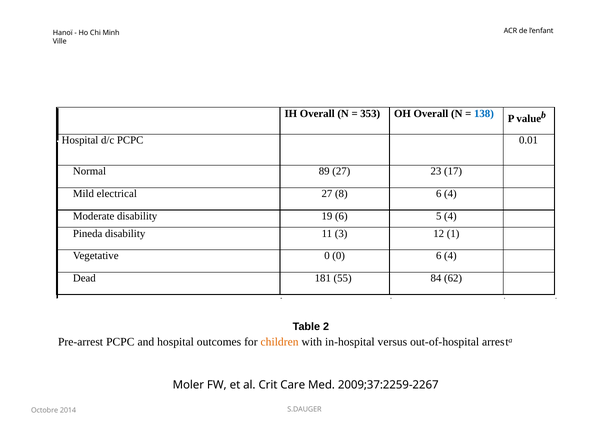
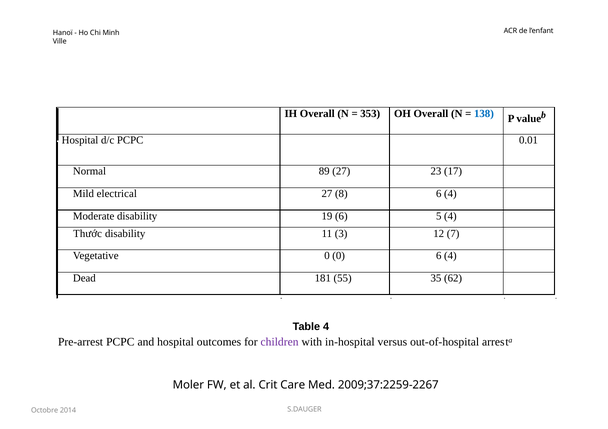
Pineda: Pineda -> Thước
1: 1 -> 7
84: 84 -> 35
Table 2: 2 -> 4
children colour: orange -> purple
